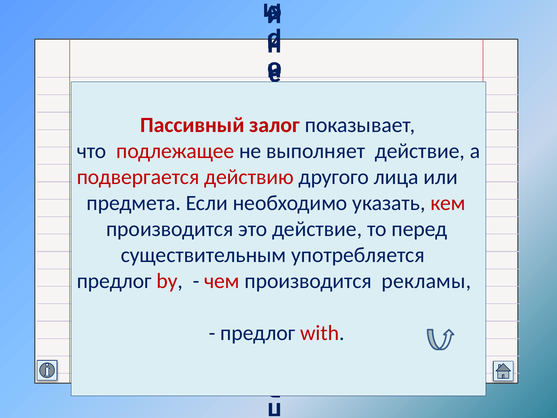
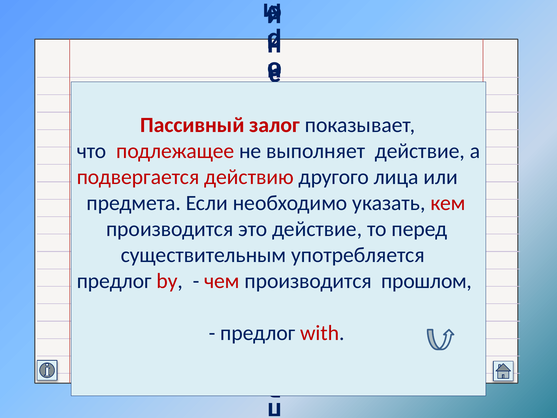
рекламы at (426, 281): рекламы -> прошлом
